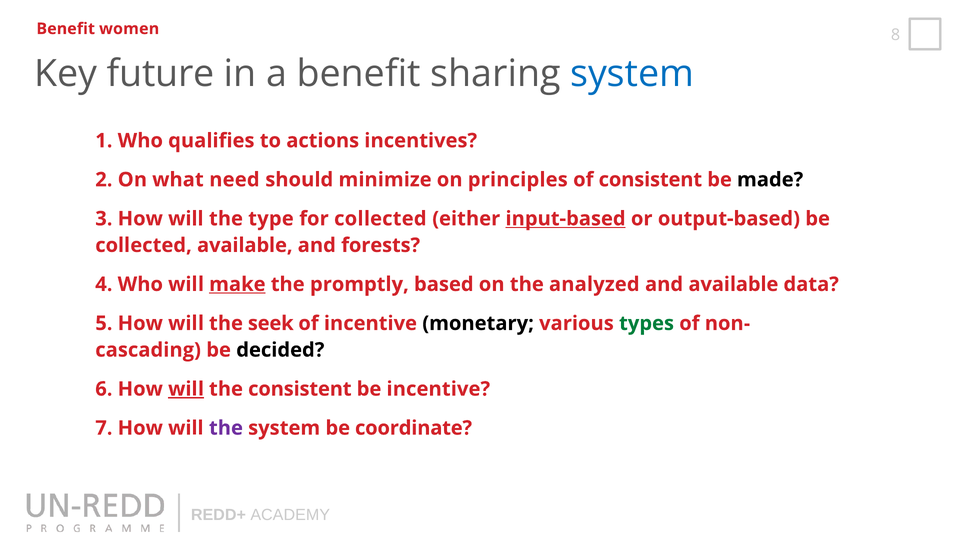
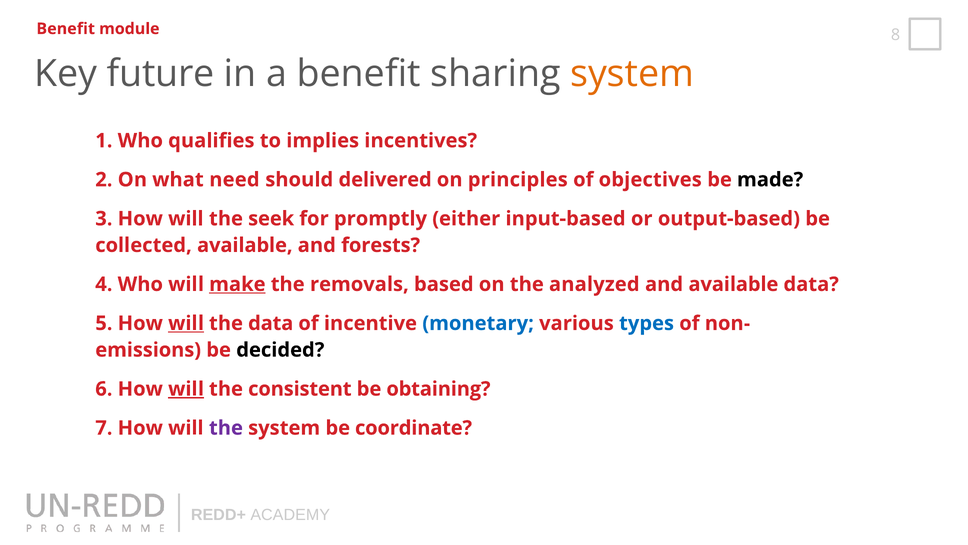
women: women -> module
system at (632, 74) colour: blue -> orange
actions: actions -> implies
minimize: minimize -> delivered
of consistent: consistent -> objectives
type: type -> seek
for collected: collected -> promptly
input-based underline: present -> none
promptly: promptly -> removals
will at (186, 323) underline: none -> present
the seek: seek -> data
monetary colour: black -> blue
types colour: green -> blue
cascading: cascading -> emissions
be incentive: incentive -> obtaining
